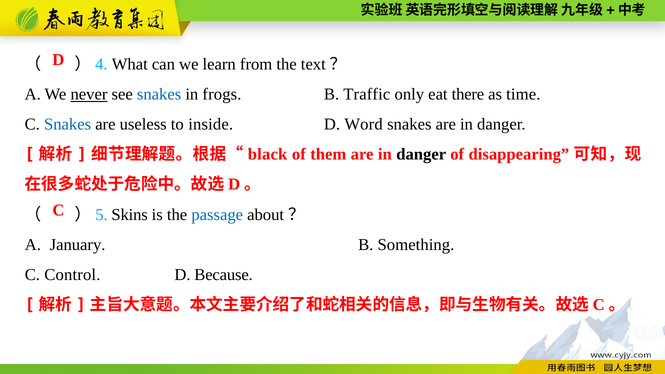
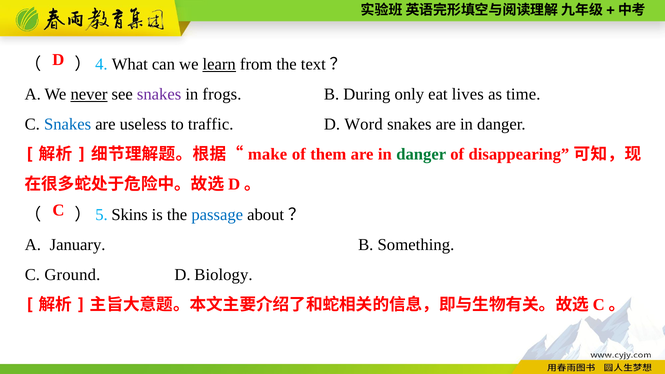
learn underline: none -> present
snakes at (159, 94) colour: blue -> purple
Traffic: Traffic -> During
there: there -> lives
inside: inside -> traffic
black: black -> make
danger at (421, 154) colour: black -> green
Control: Control -> Ground
Because: Because -> Biology
